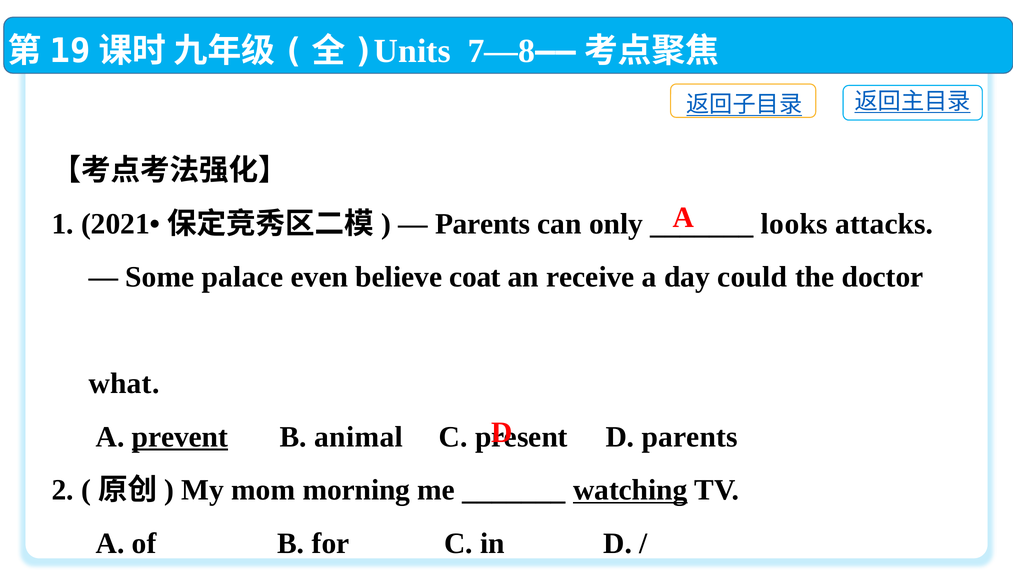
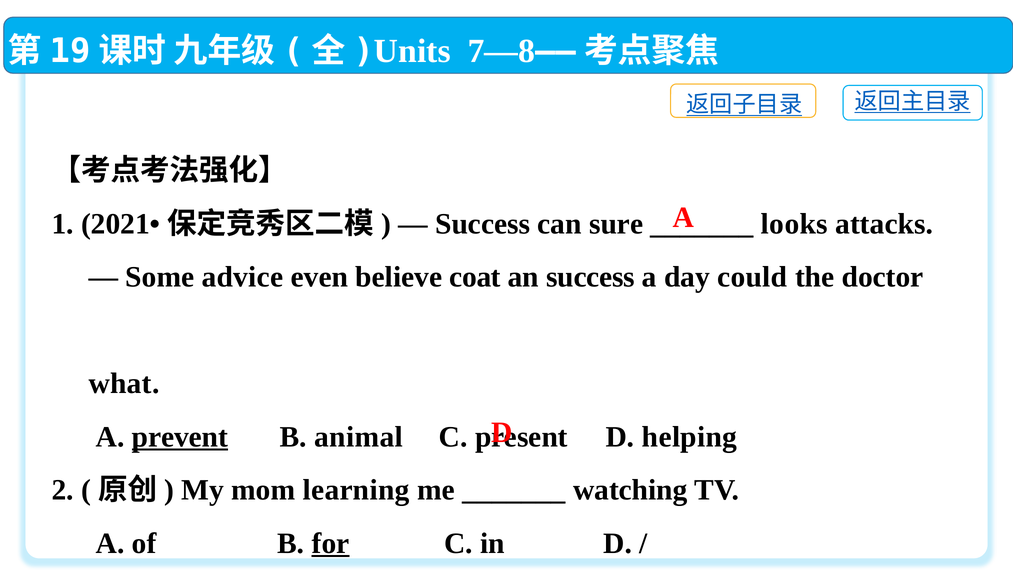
Parents at (483, 224): Parents -> Success
only: only -> sure
palace: palace -> advice
an receive: receive -> success
D parents: parents -> helping
morning: morning -> learning
watching underline: present -> none
for underline: none -> present
